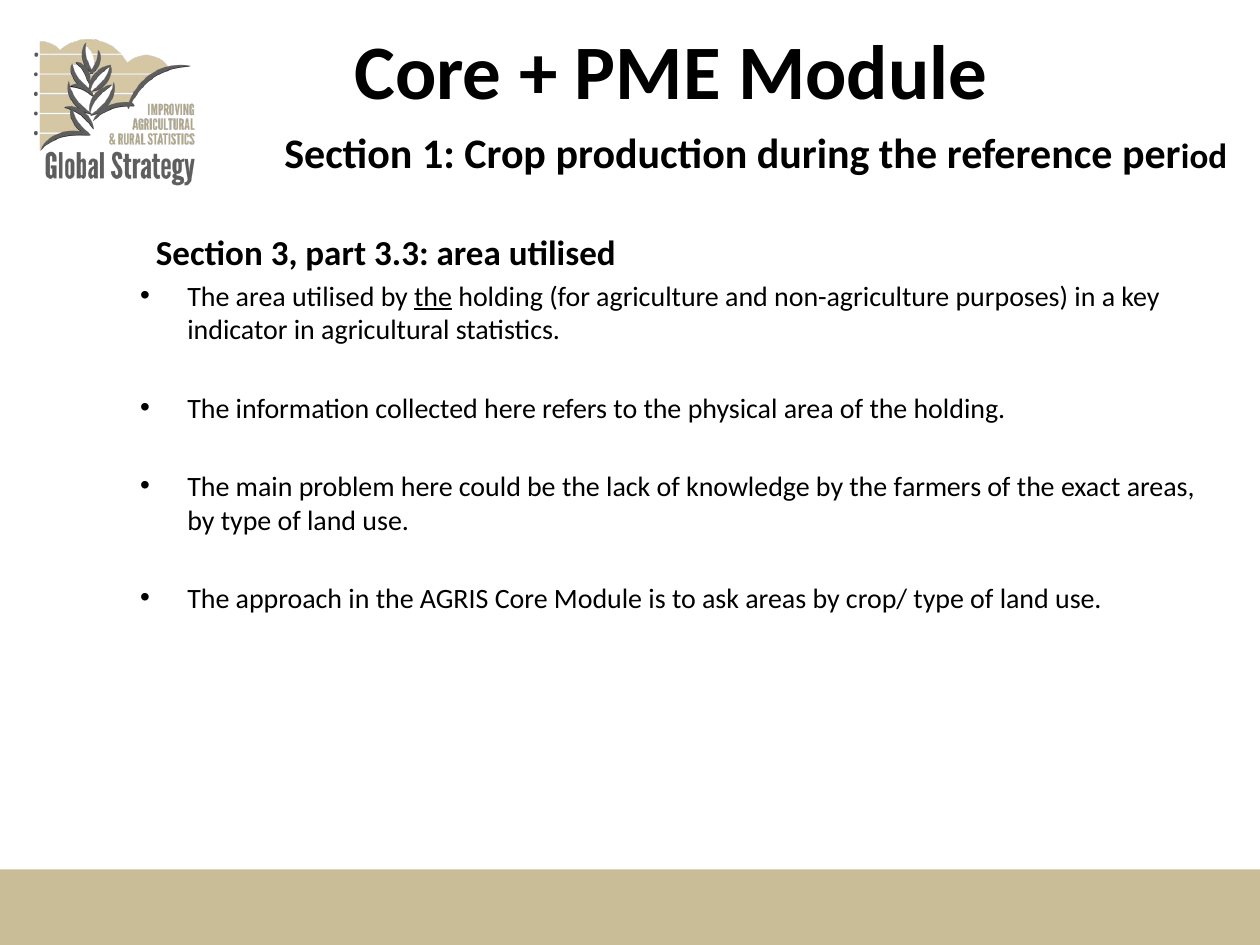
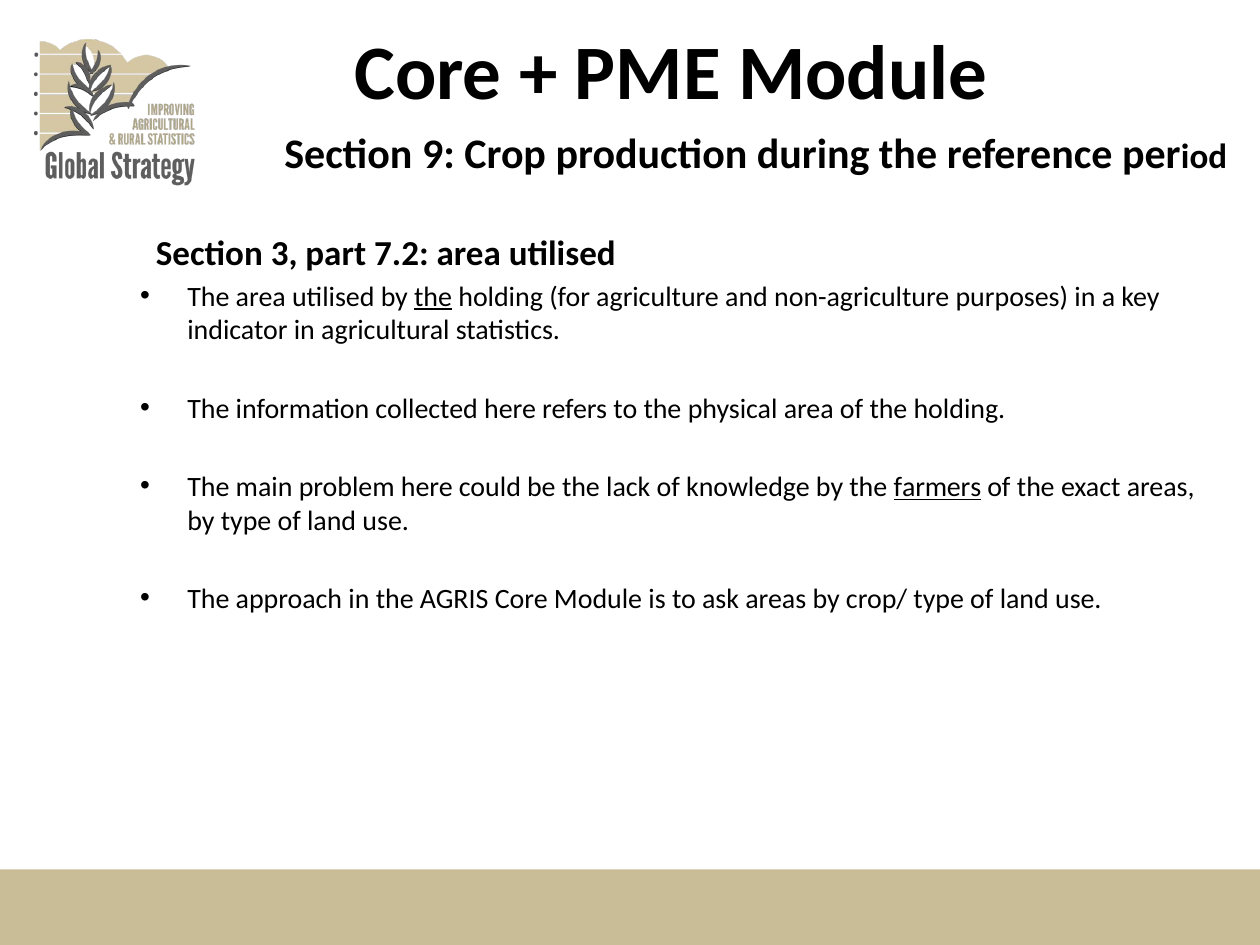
1: 1 -> 9
3.3: 3.3 -> 7.2
farmers underline: none -> present
